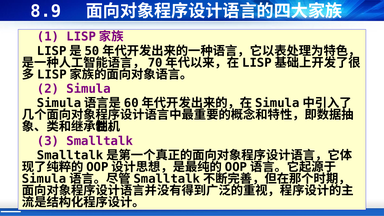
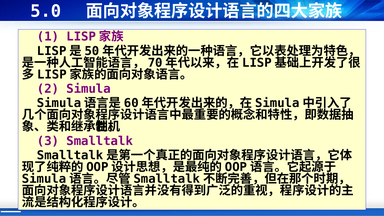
8.9: 8.9 -> 5.0
